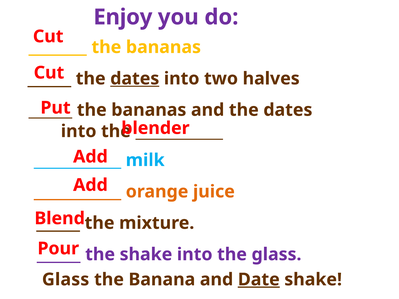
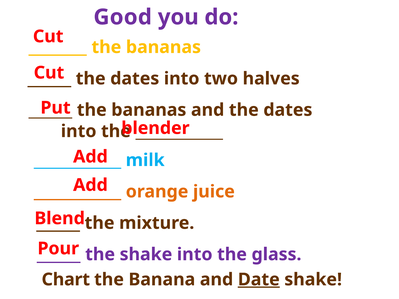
Enjoy: Enjoy -> Good
dates at (135, 79) underline: present -> none
Glass at (66, 280): Glass -> Chart
